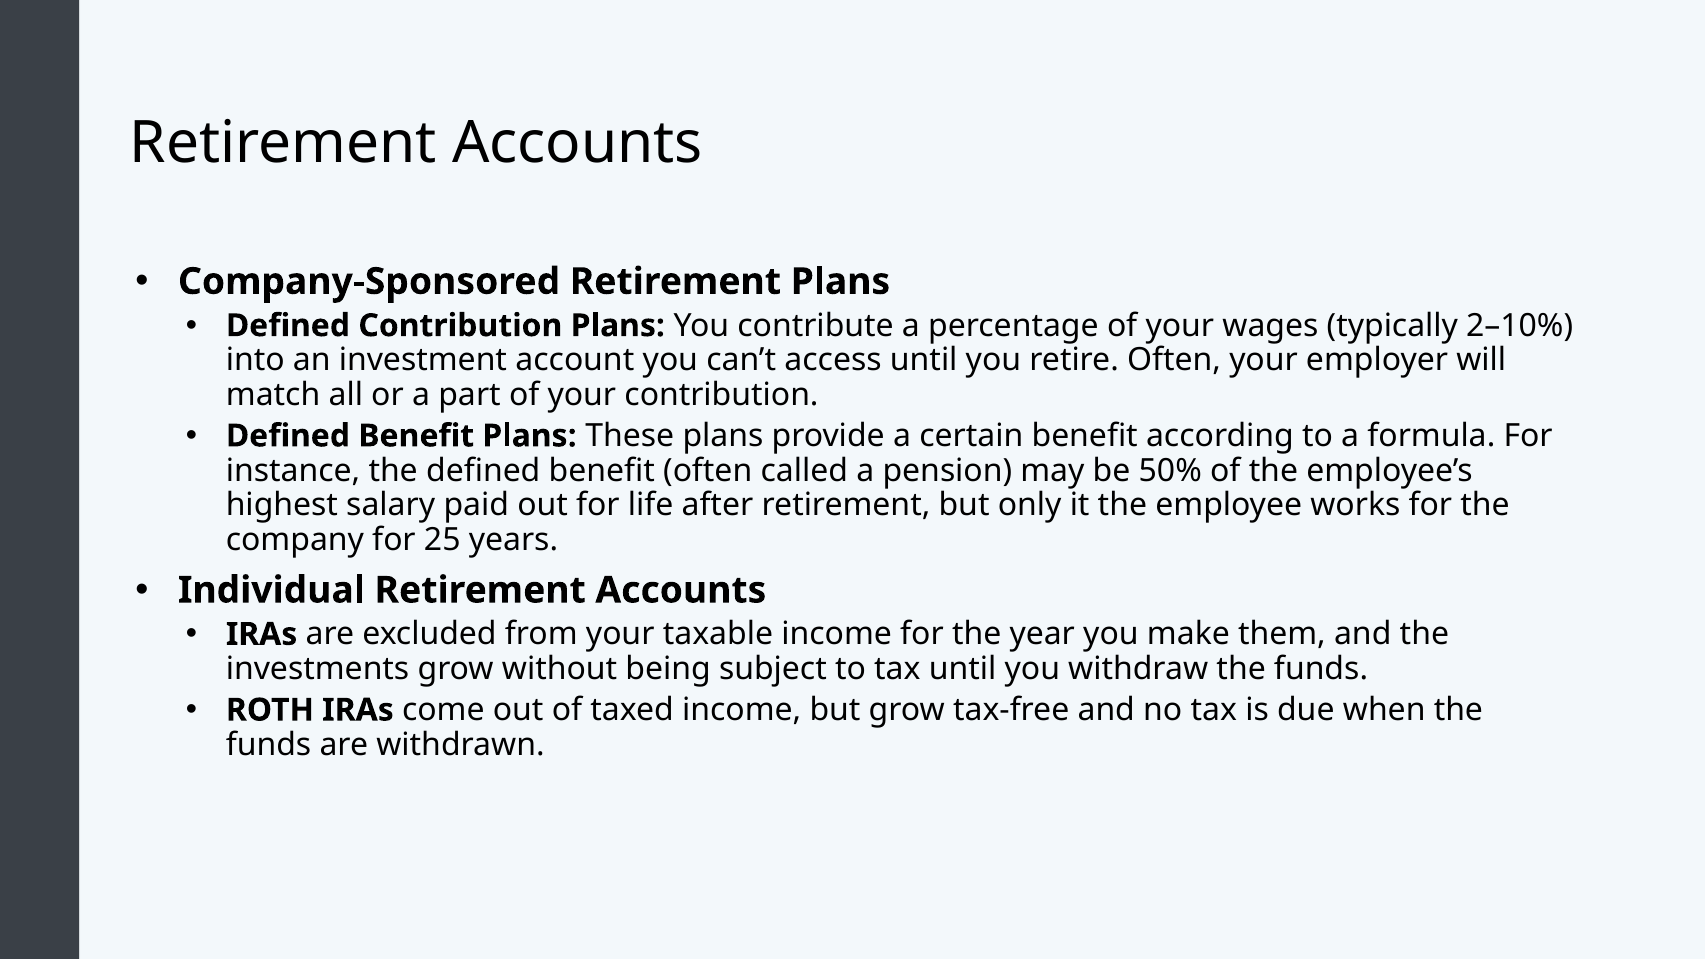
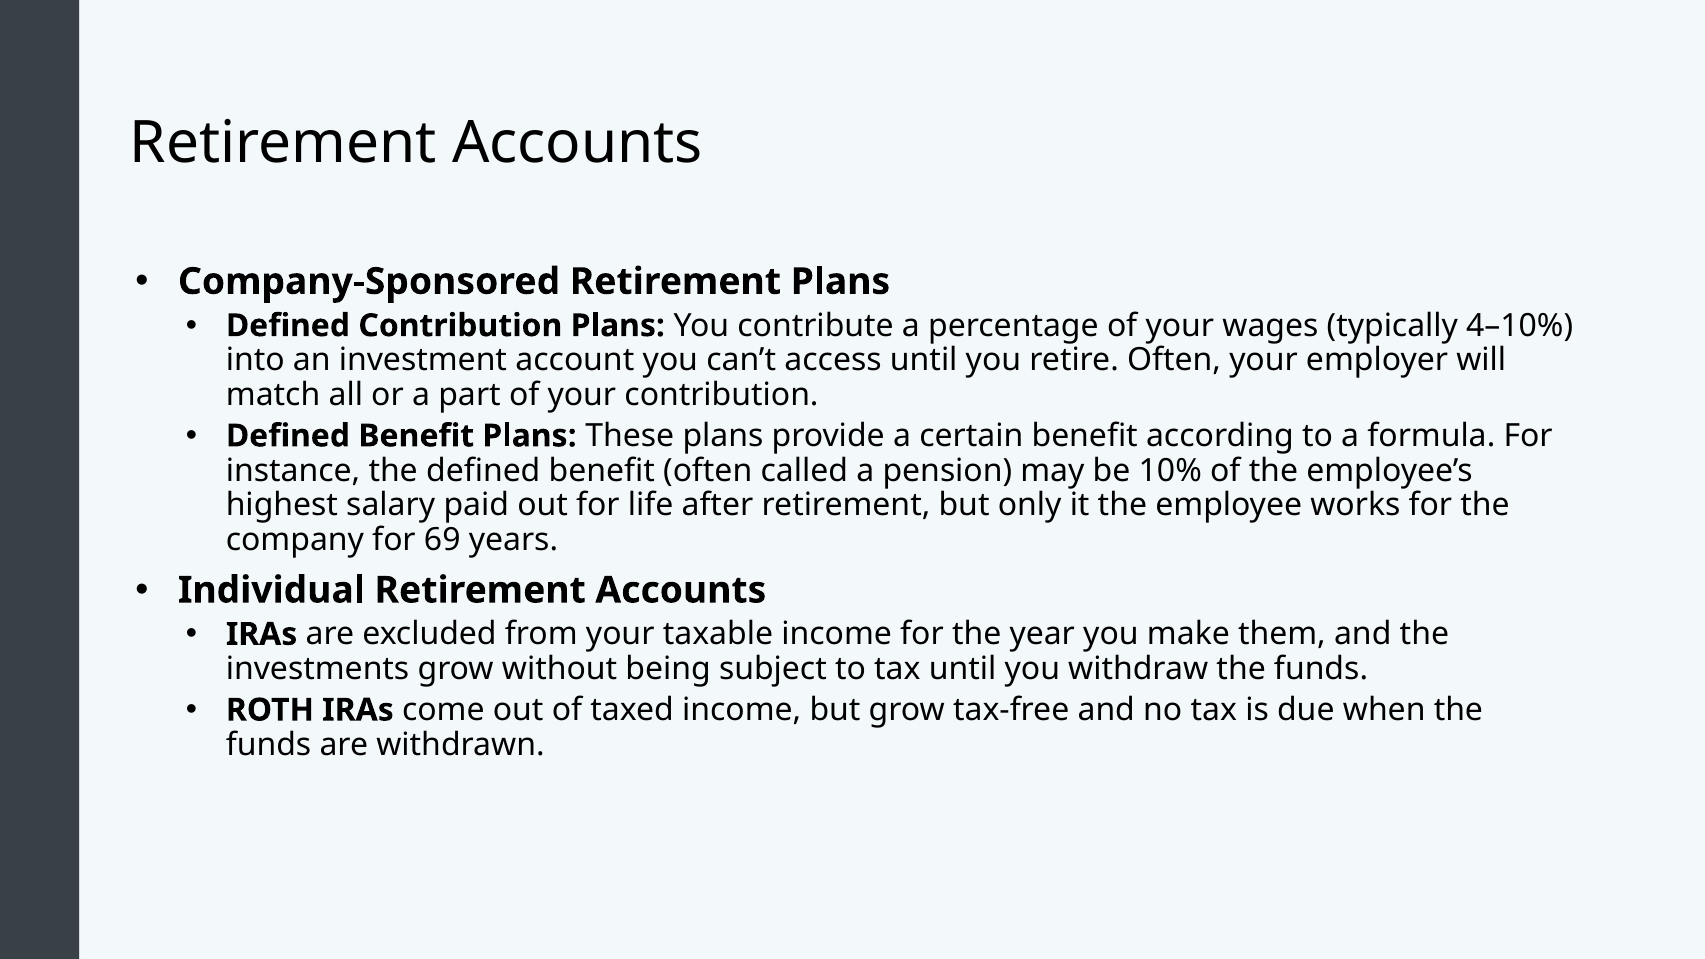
2–10%: 2–10% -> 4–10%
50%: 50% -> 10%
25: 25 -> 69
